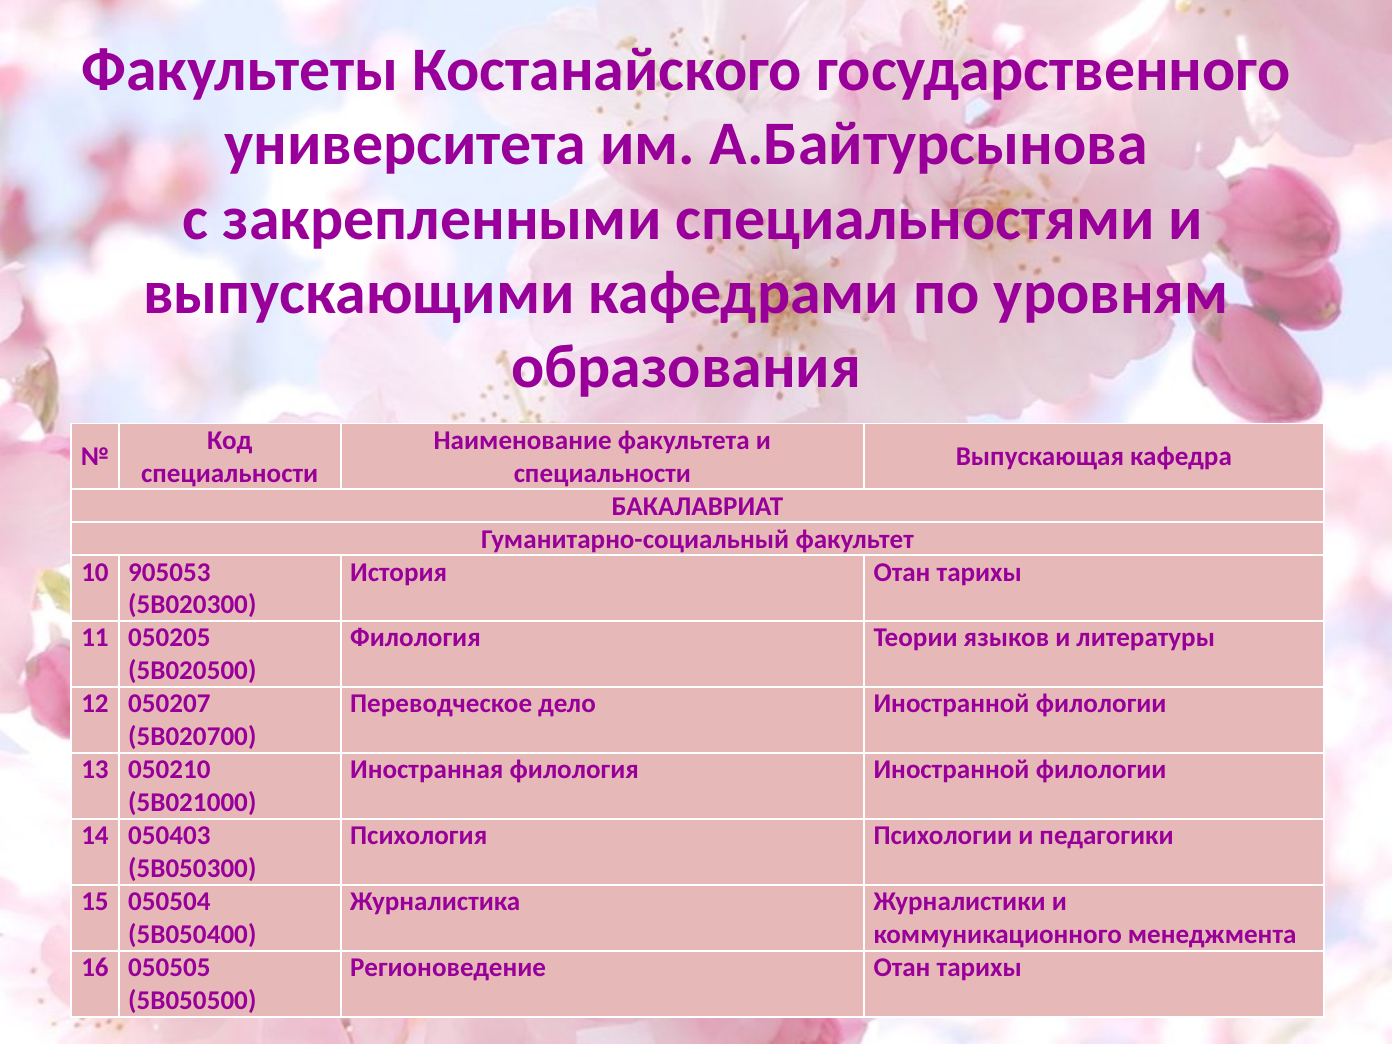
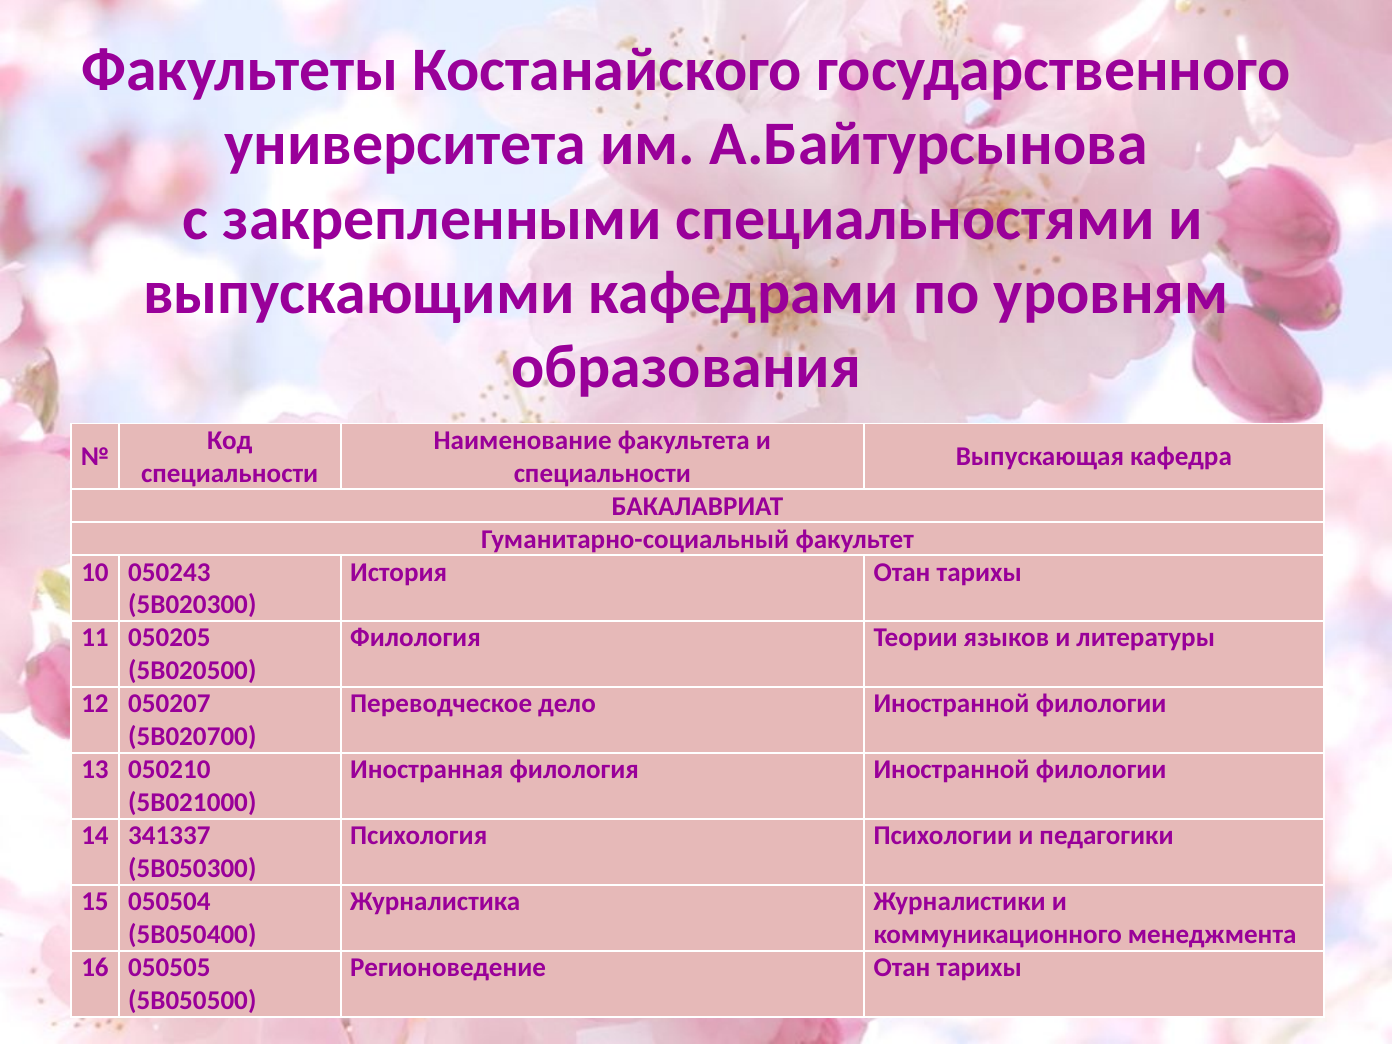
905053: 905053 -> 050243
050403: 050403 -> 341337
